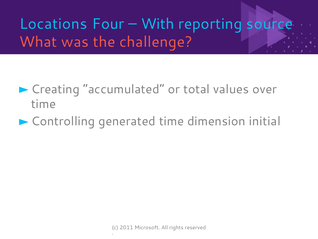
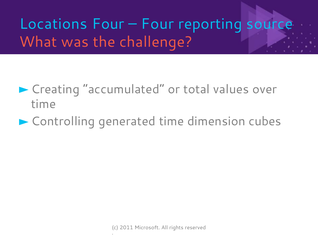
With at (158, 24): With -> Four
initial: initial -> cubes
